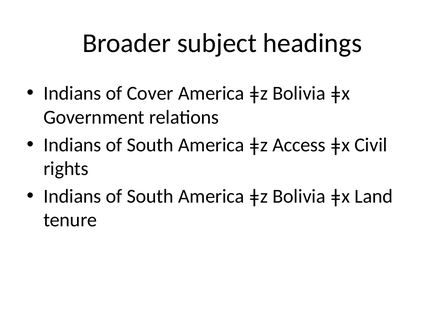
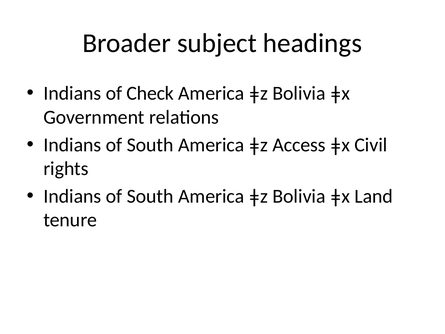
Cover: Cover -> Check
